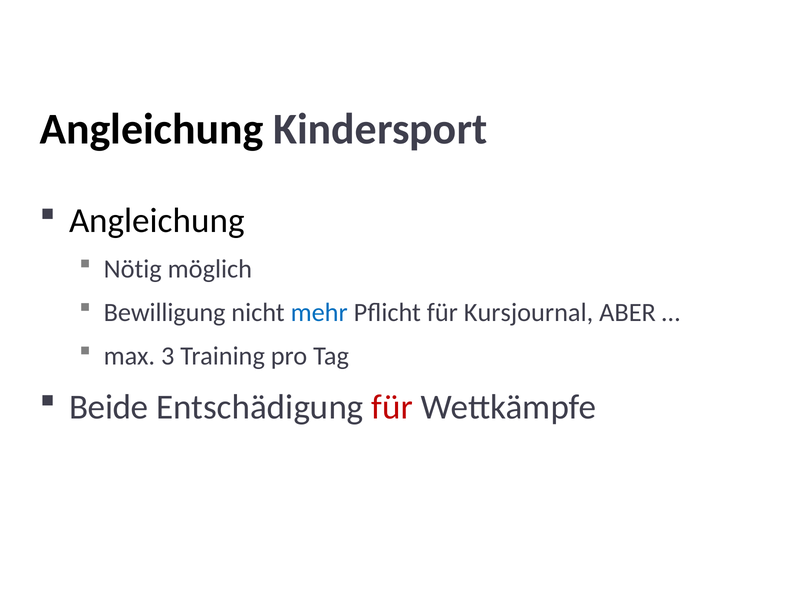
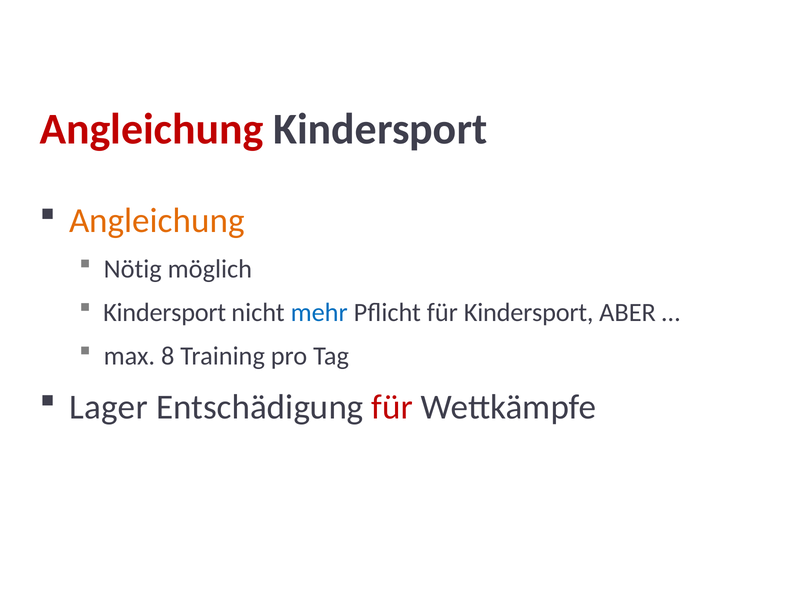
Angleichung at (151, 129) colour: black -> red
Angleichung at (157, 221) colour: black -> orange
Bewilligung at (165, 312): Bewilligung -> Kindersport
für Kursjournal: Kursjournal -> Kindersport
3: 3 -> 8
Beide: Beide -> Lager
